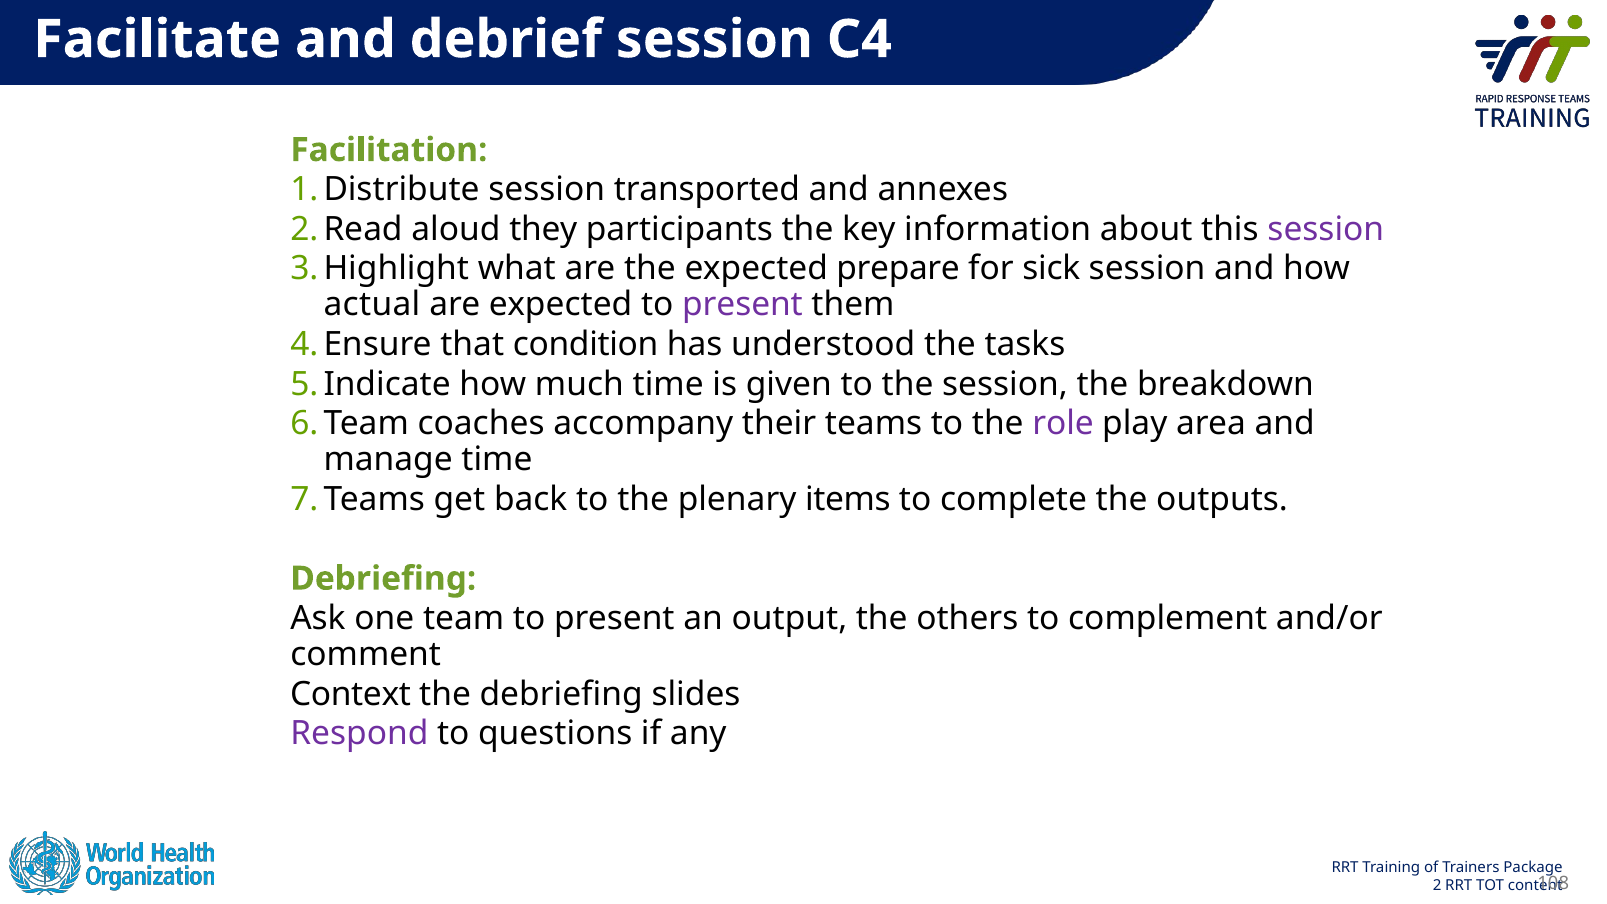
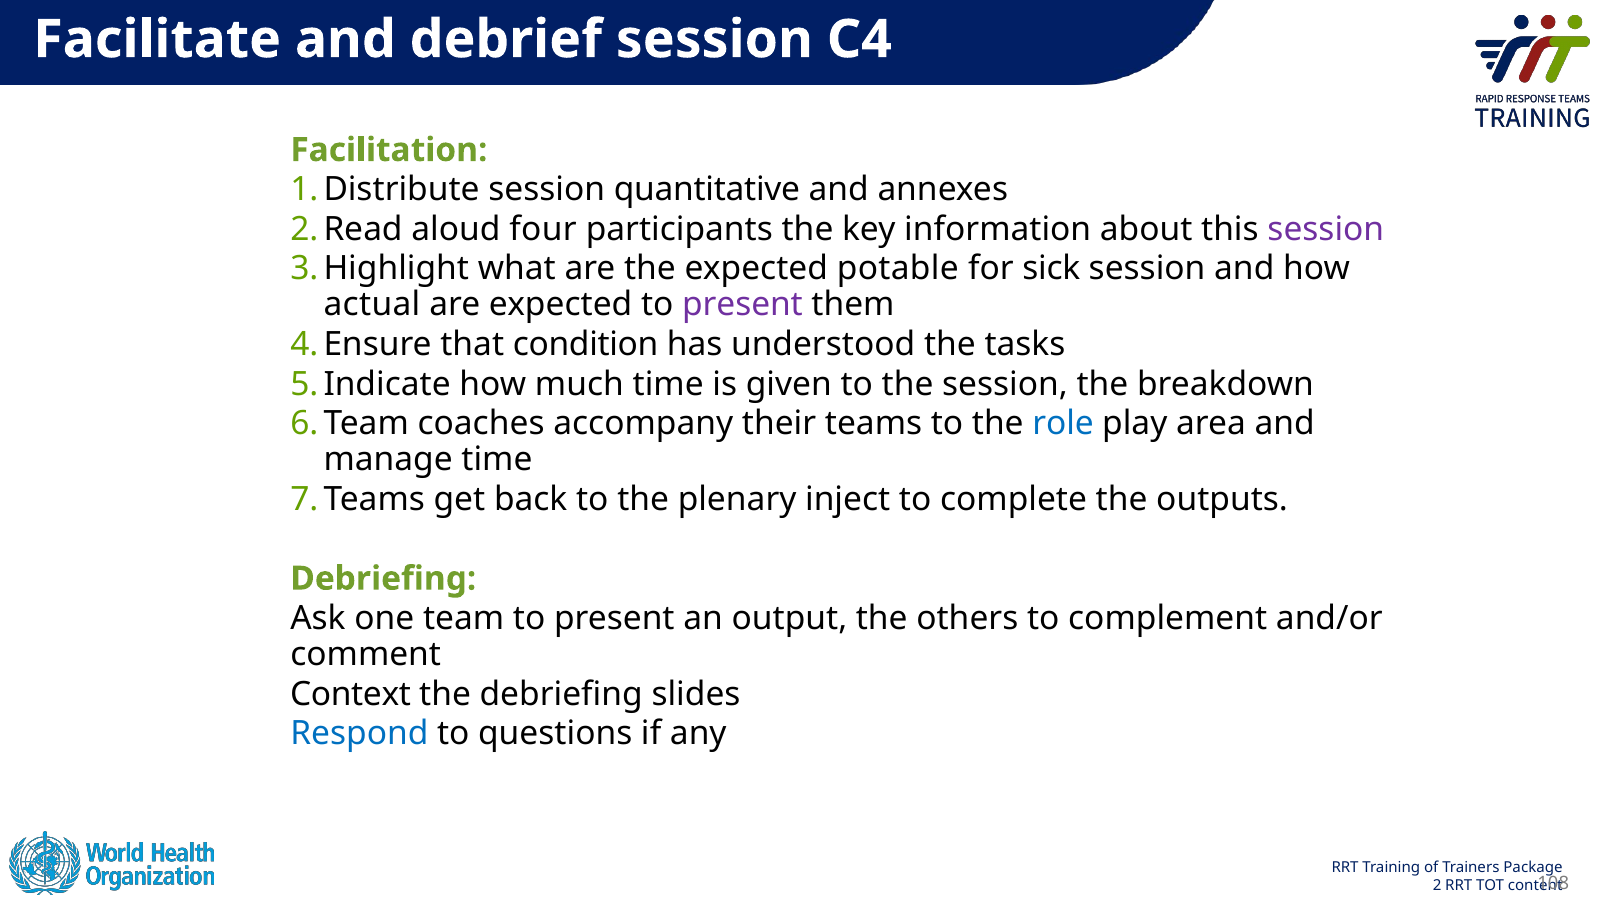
transported: transported -> quantitative
they: they -> four
prepare: prepare -> potable
role colour: purple -> blue
items: items -> inject
Respond colour: purple -> blue
